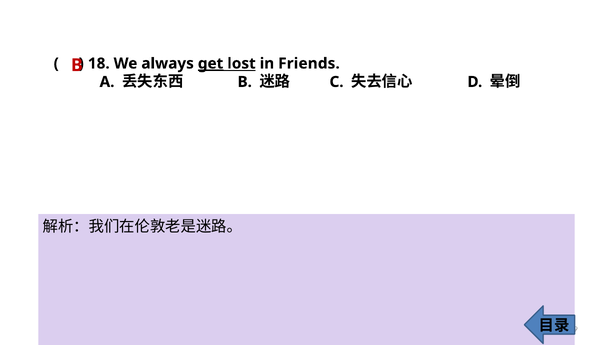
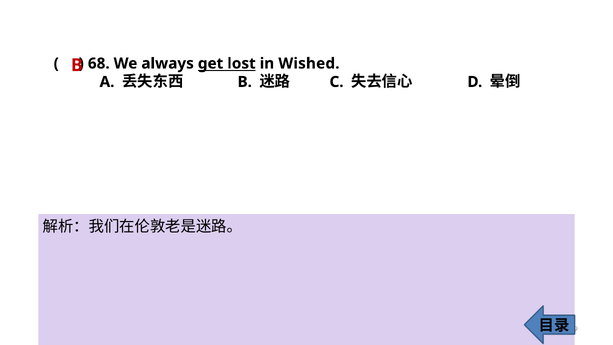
18: 18 -> 68
get underline: present -> none
Friends: Friends -> Wished
